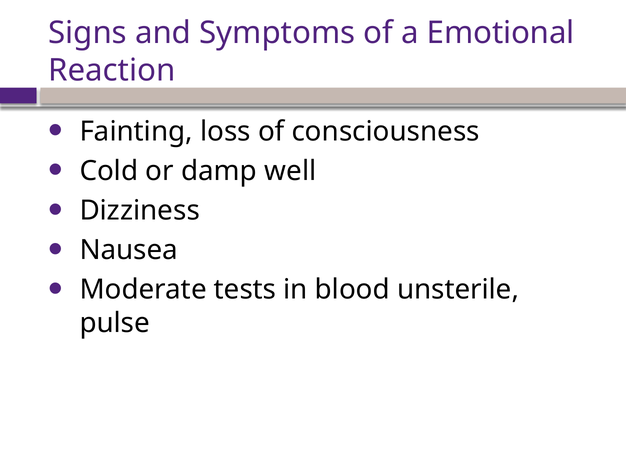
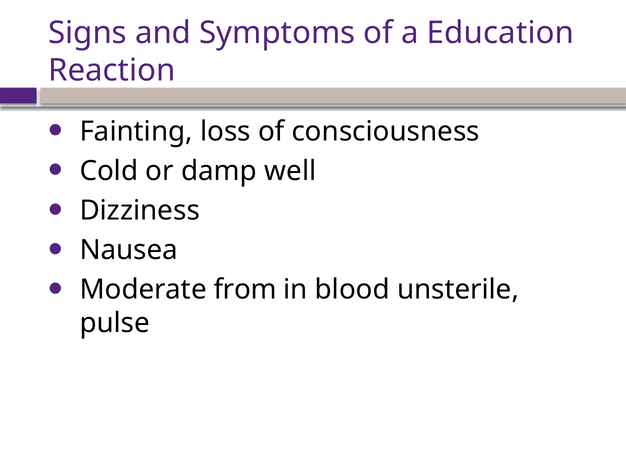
Emotional: Emotional -> Education
tests: tests -> from
